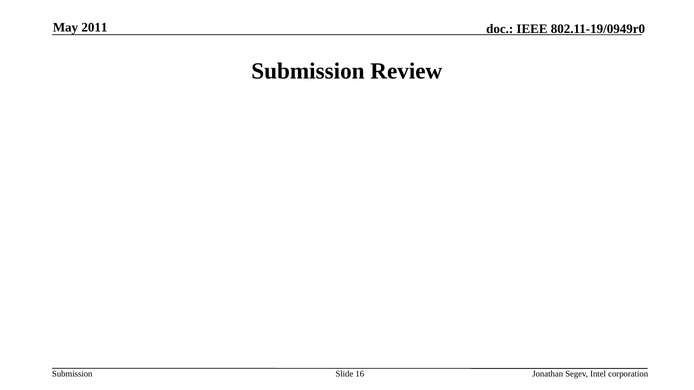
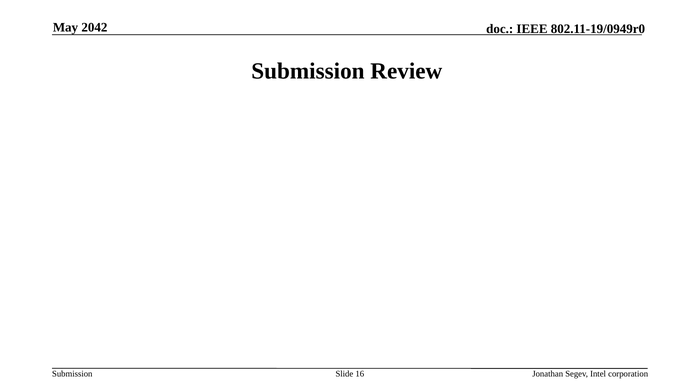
2011: 2011 -> 2042
